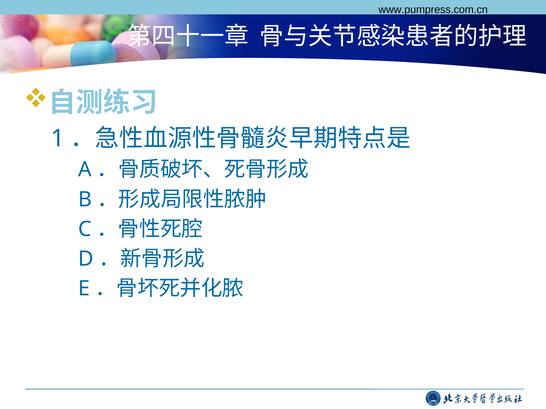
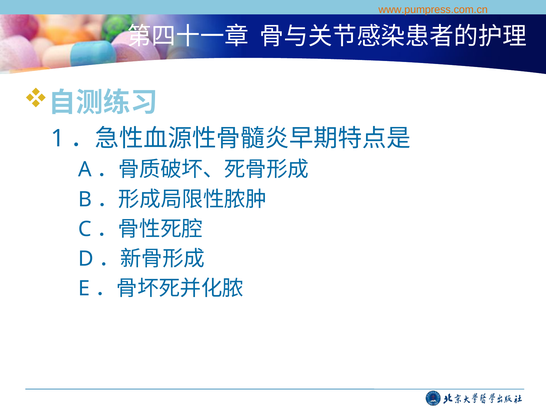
www.pumpress.com.cn colour: black -> orange
